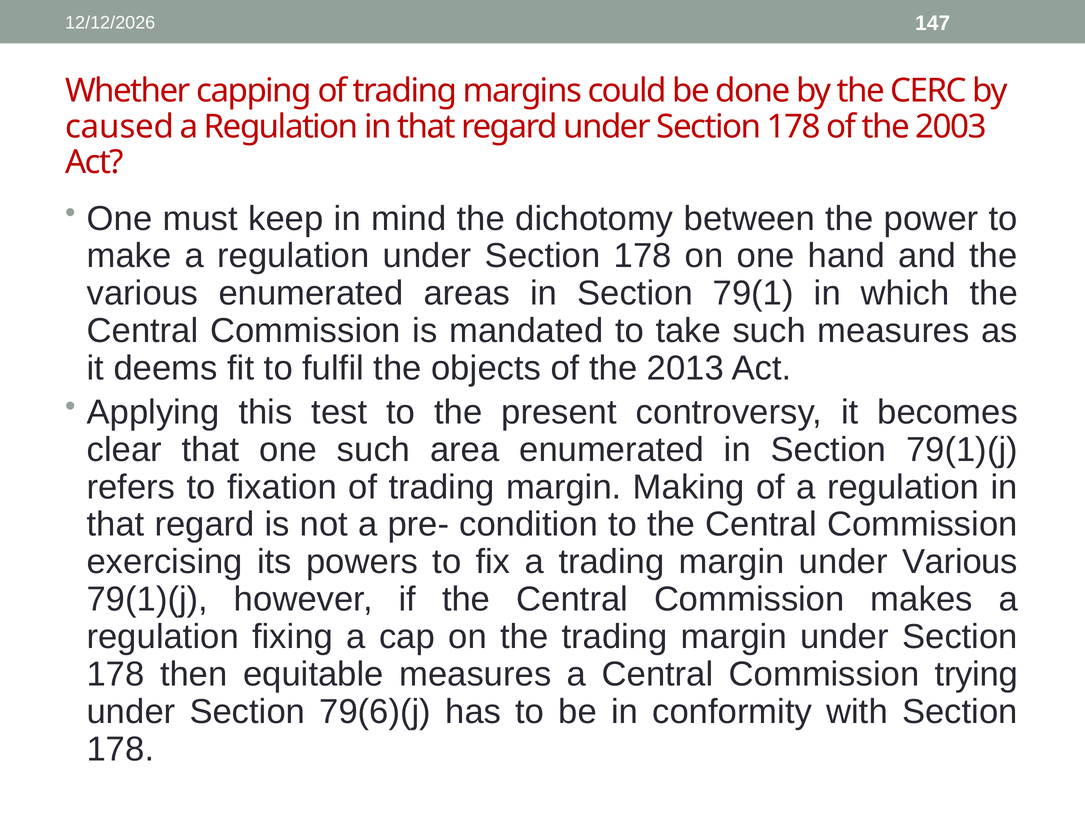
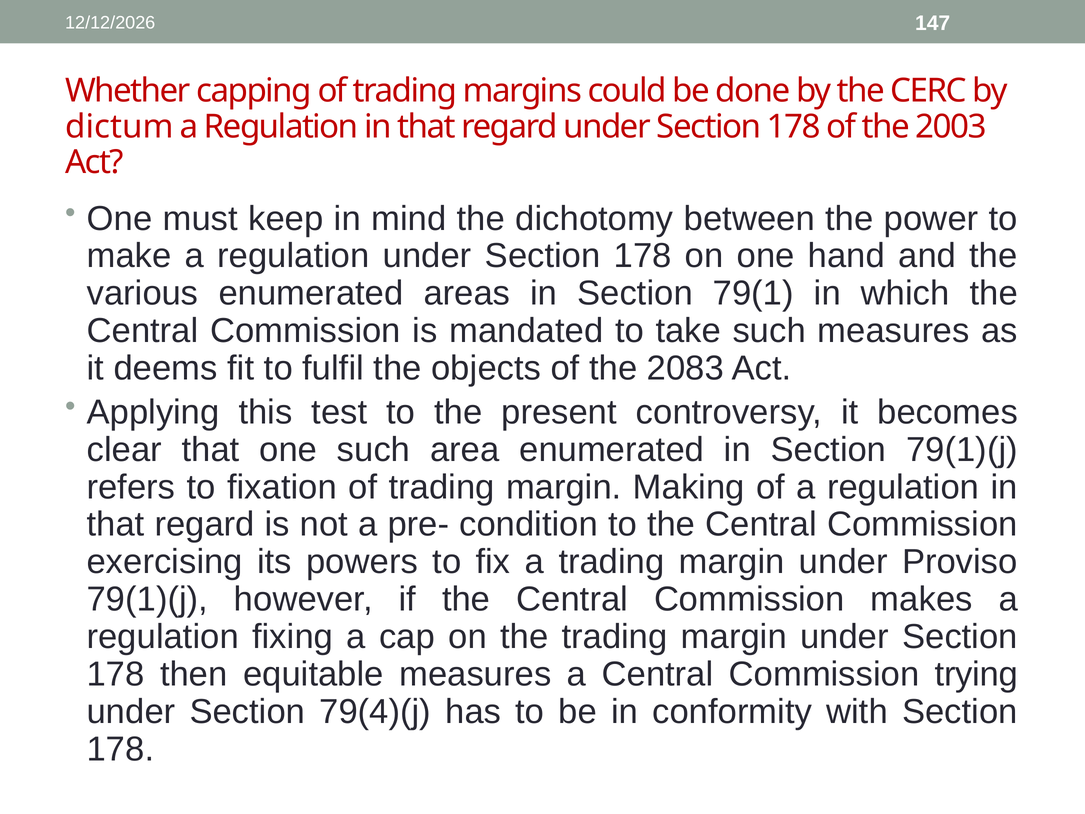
caused: caused -> dictum
2013: 2013 -> 2083
under Various: Various -> Proviso
79(6)(j: 79(6)(j -> 79(4)(j
